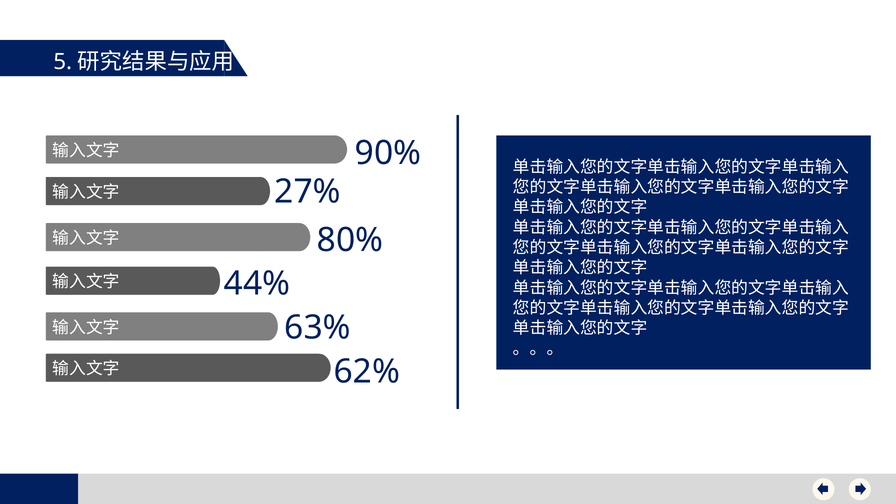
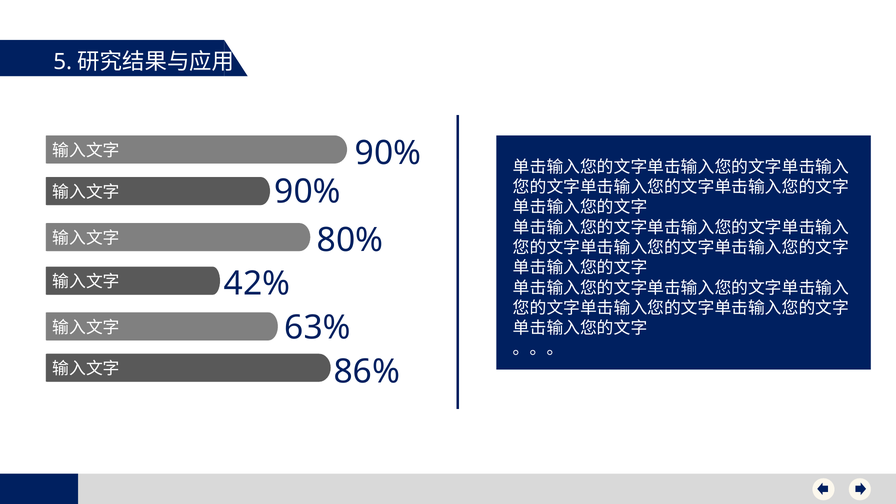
27% at (308, 192): 27% -> 90%
44%: 44% -> 42%
62%: 62% -> 86%
